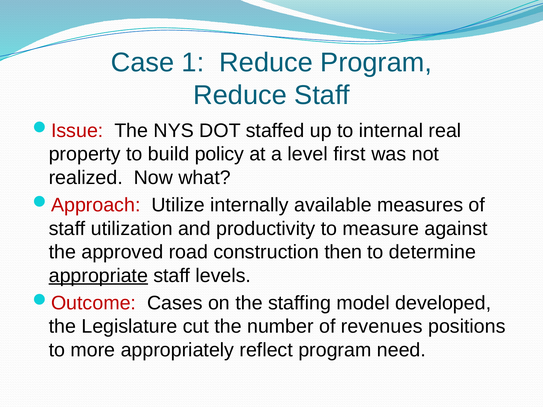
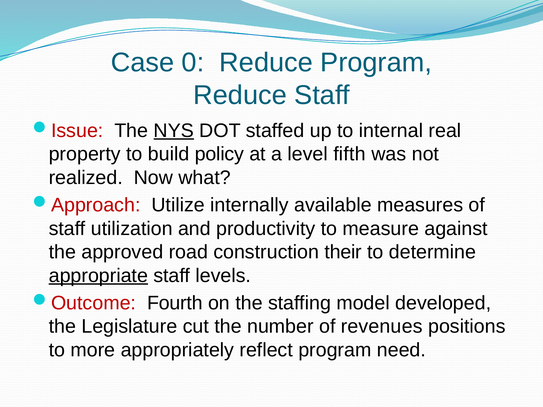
1: 1 -> 0
NYS underline: none -> present
first: first -> fifth
then: then -> their
Cases: Cases -> Fourth
